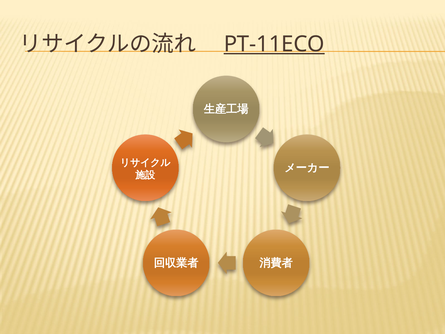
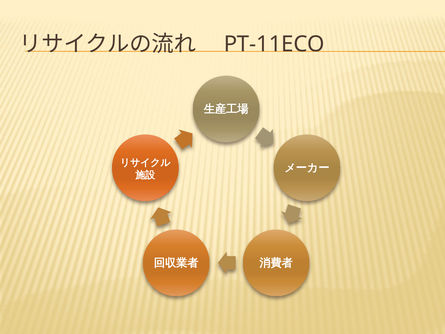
PT-11ECO underline: present -> none
